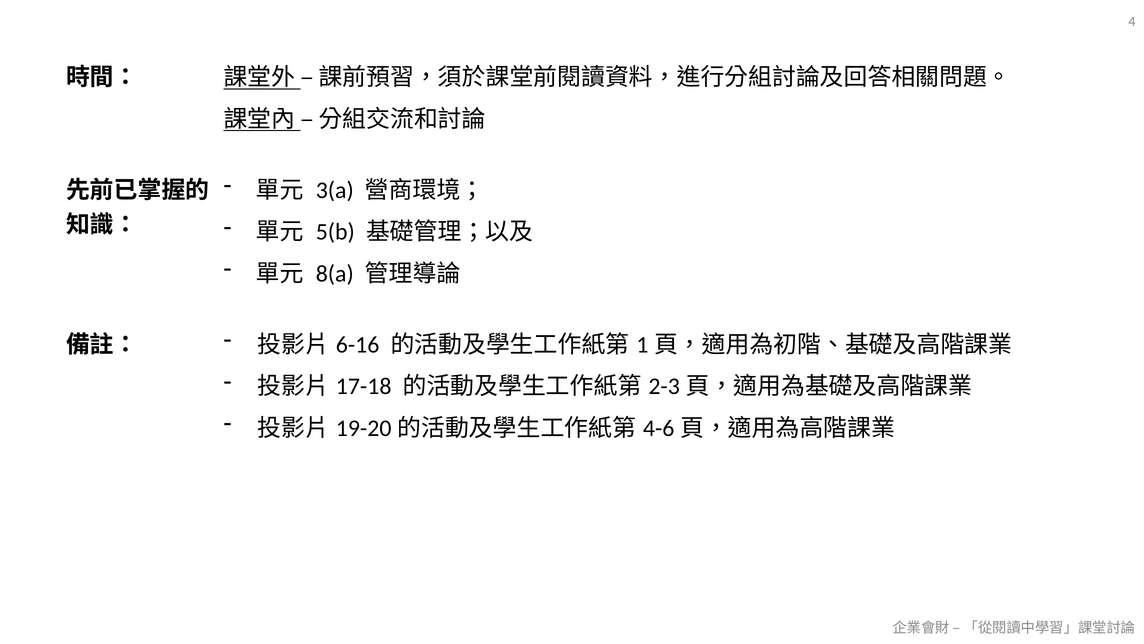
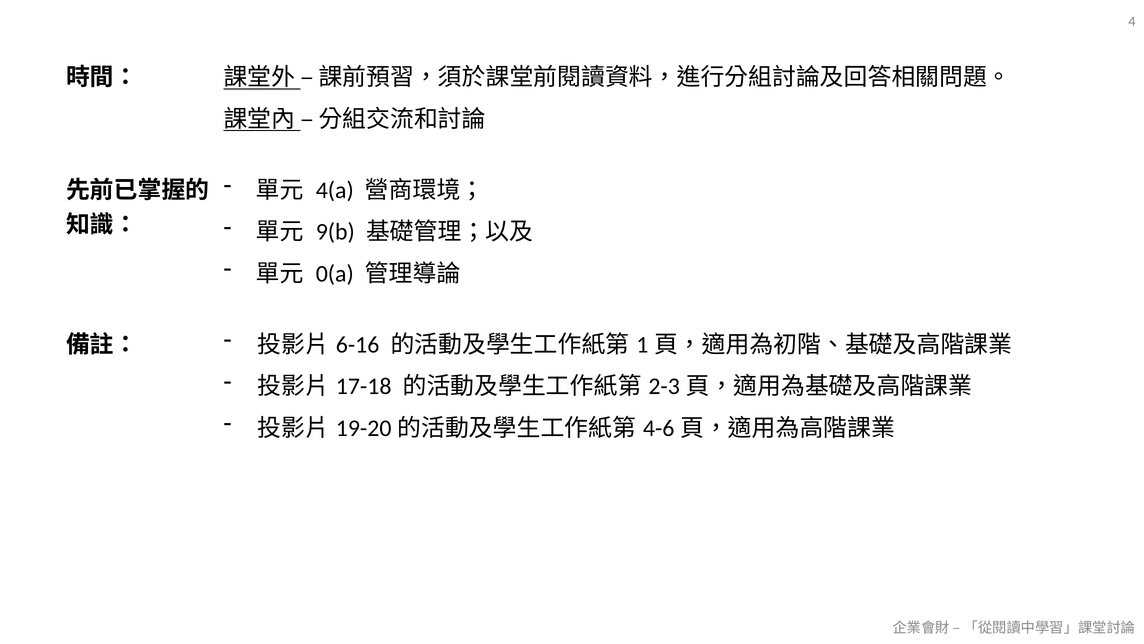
3(a: 3(a -> 4(a
5(b: 5(b -> 9(b
8(a: 8(a -> 0(a
